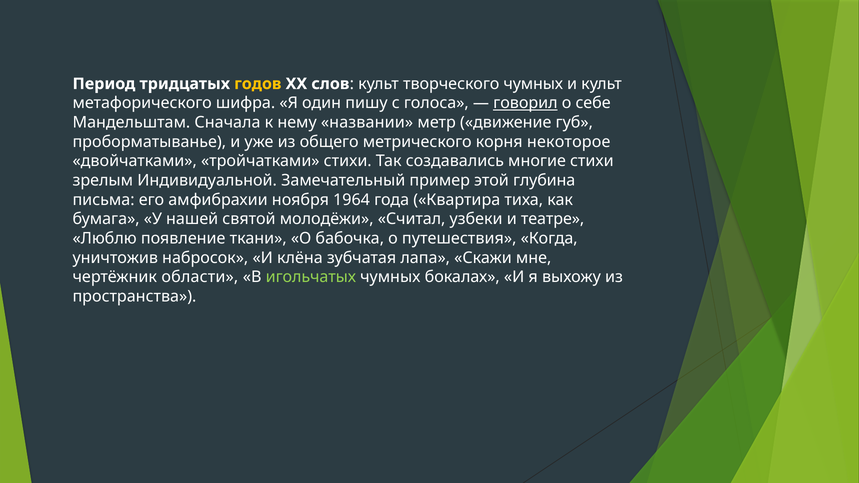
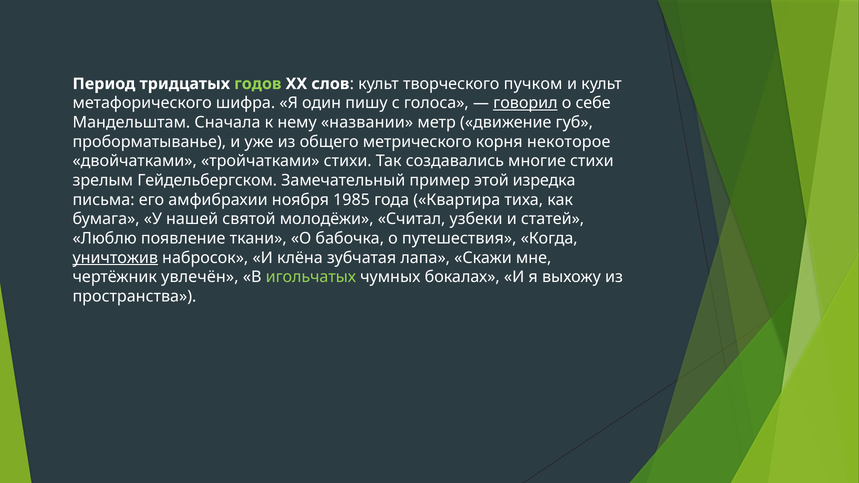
годов colour: yellow -> light green
творческого чумных: чумных -> пучком
Индивидуальной: Индивидуальной -> Гейдельбергском
глубина: глубина -> изредка
1964: 1964 -> 1985
театре: театре -> статей
уничтожив underline: none -> present
области: области -> увлечён
